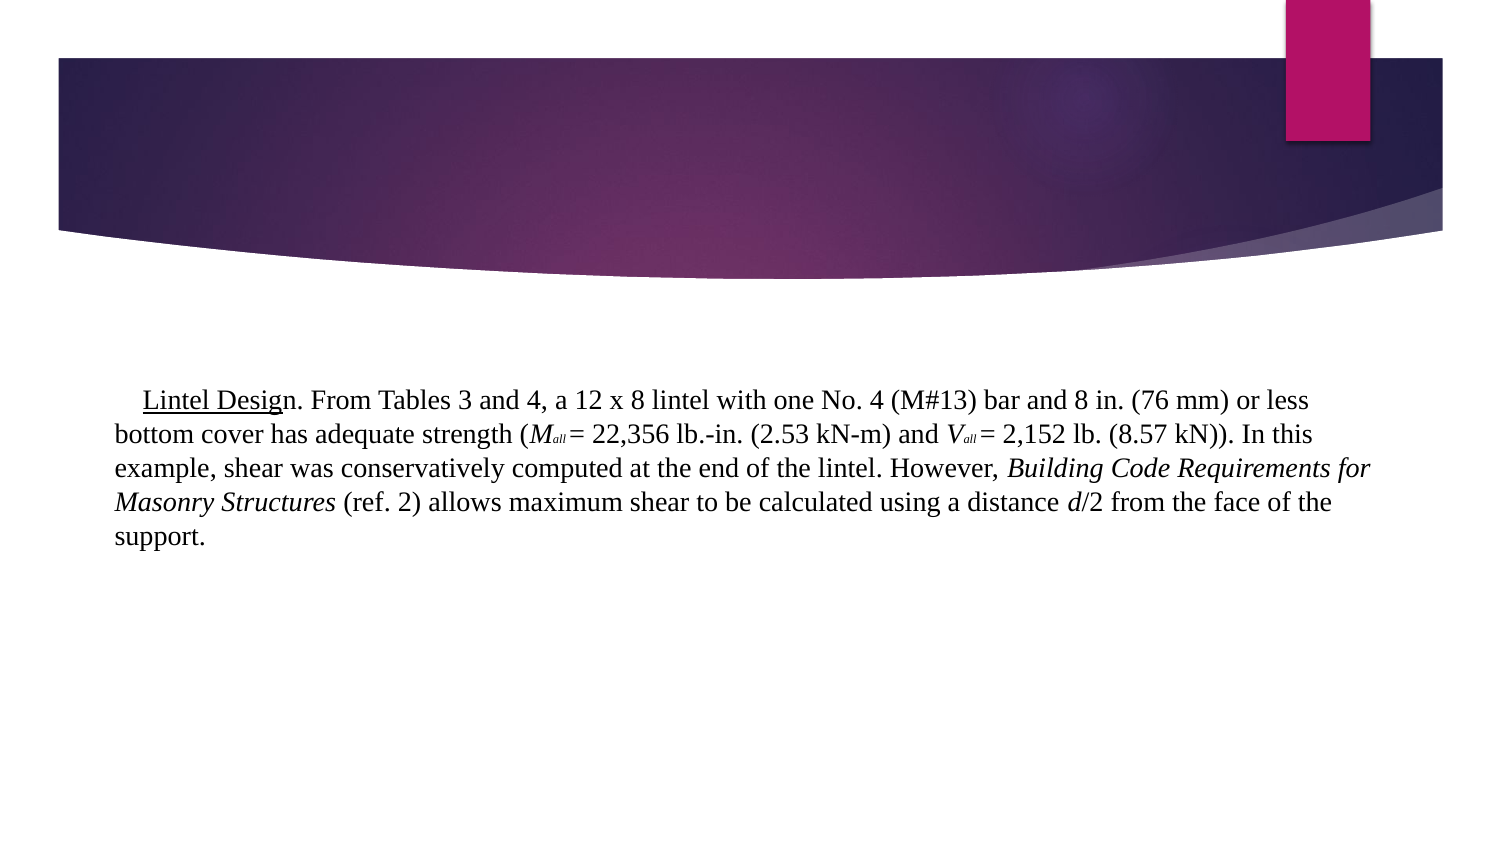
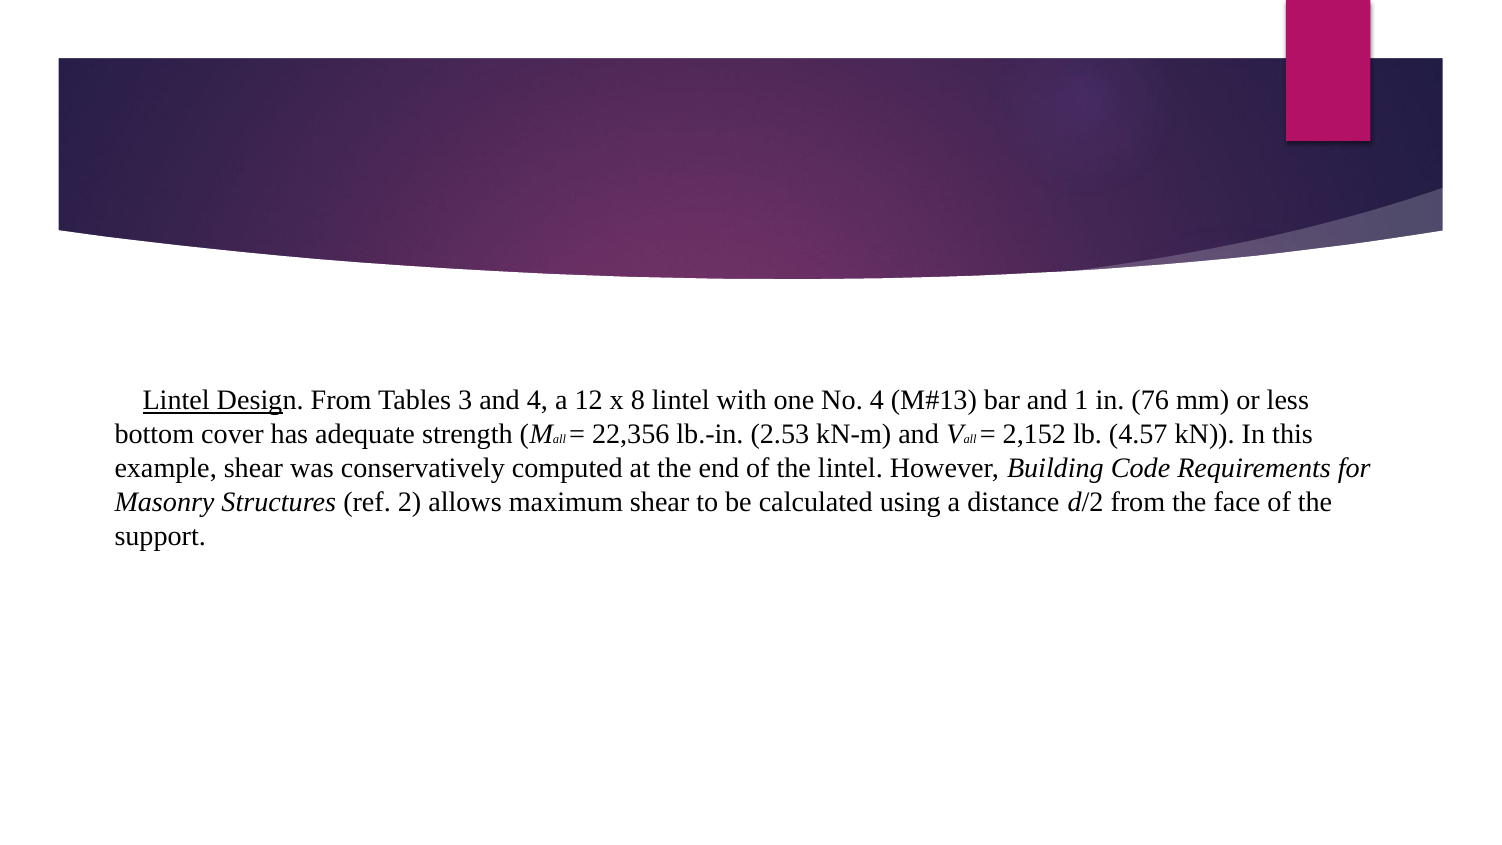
and 8: 8 -> 1
8.57: 8.57 -> 4.57
